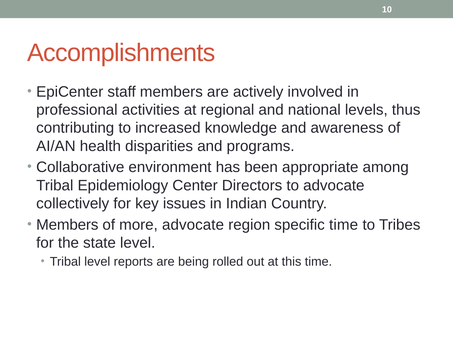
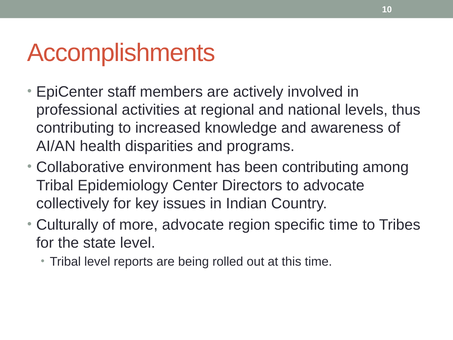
been appropriate: appropriate -> contributing
Members at (67, 225): Members -> Culturally
